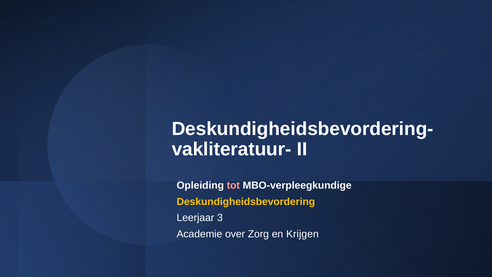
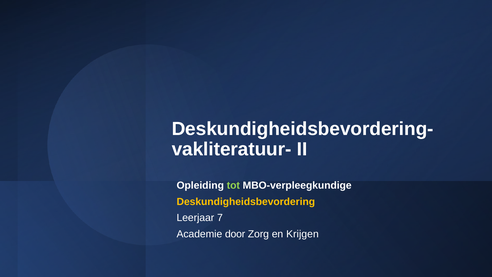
tot colour: pink -> light green
3: 3 -> 7
over: over -> door
